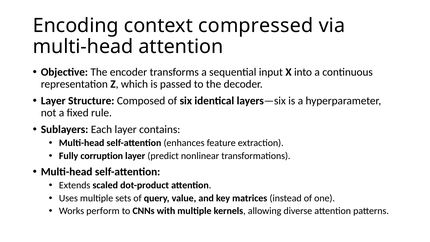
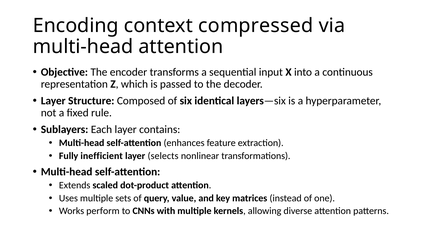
corruption: corruption -> inefficient
predict: predict -> selects
